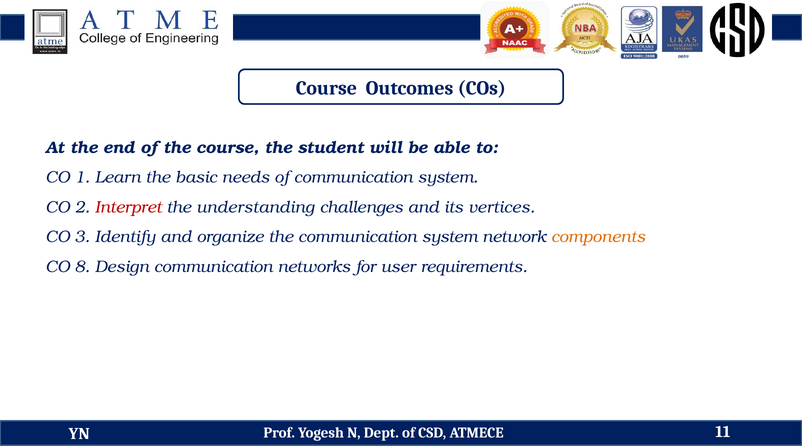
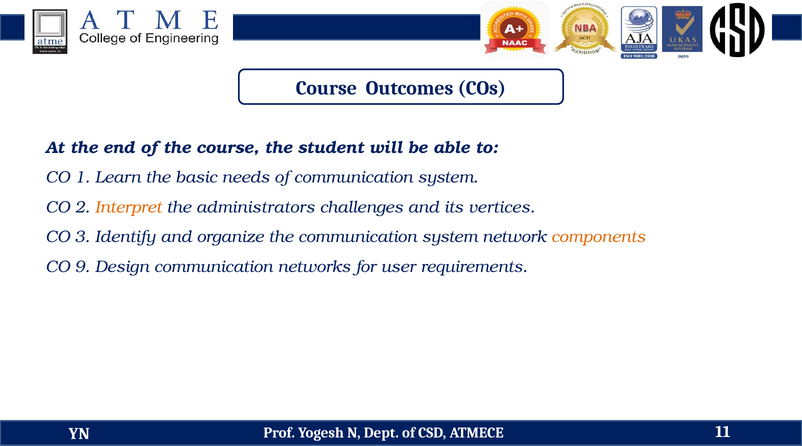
Interpret colour: red -> orange
understanding: understanding -> administrators
8: 8 -> 9
